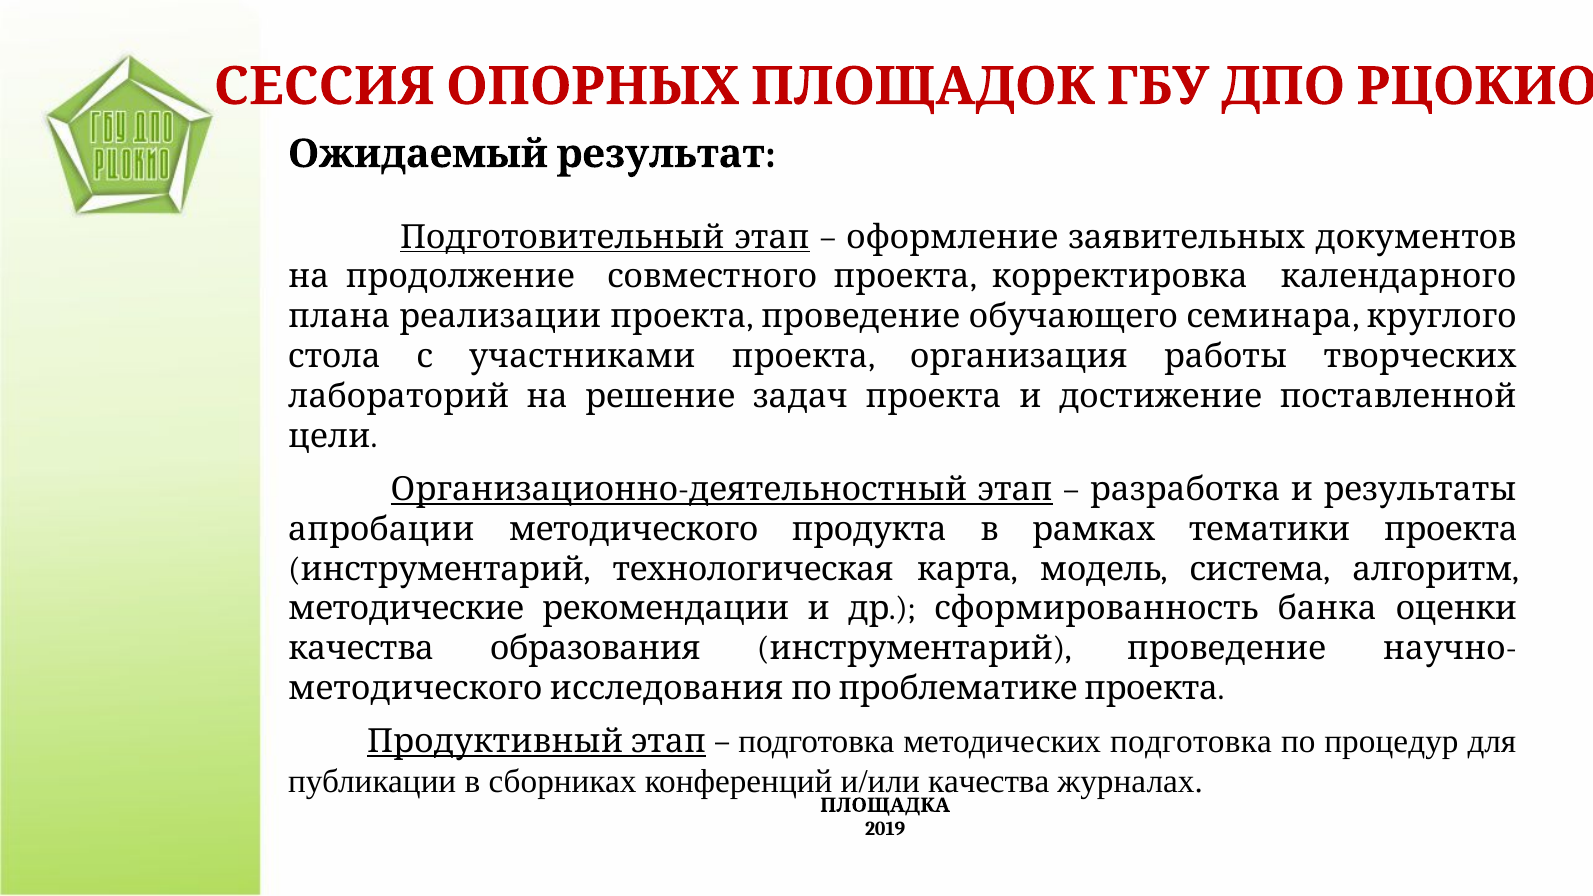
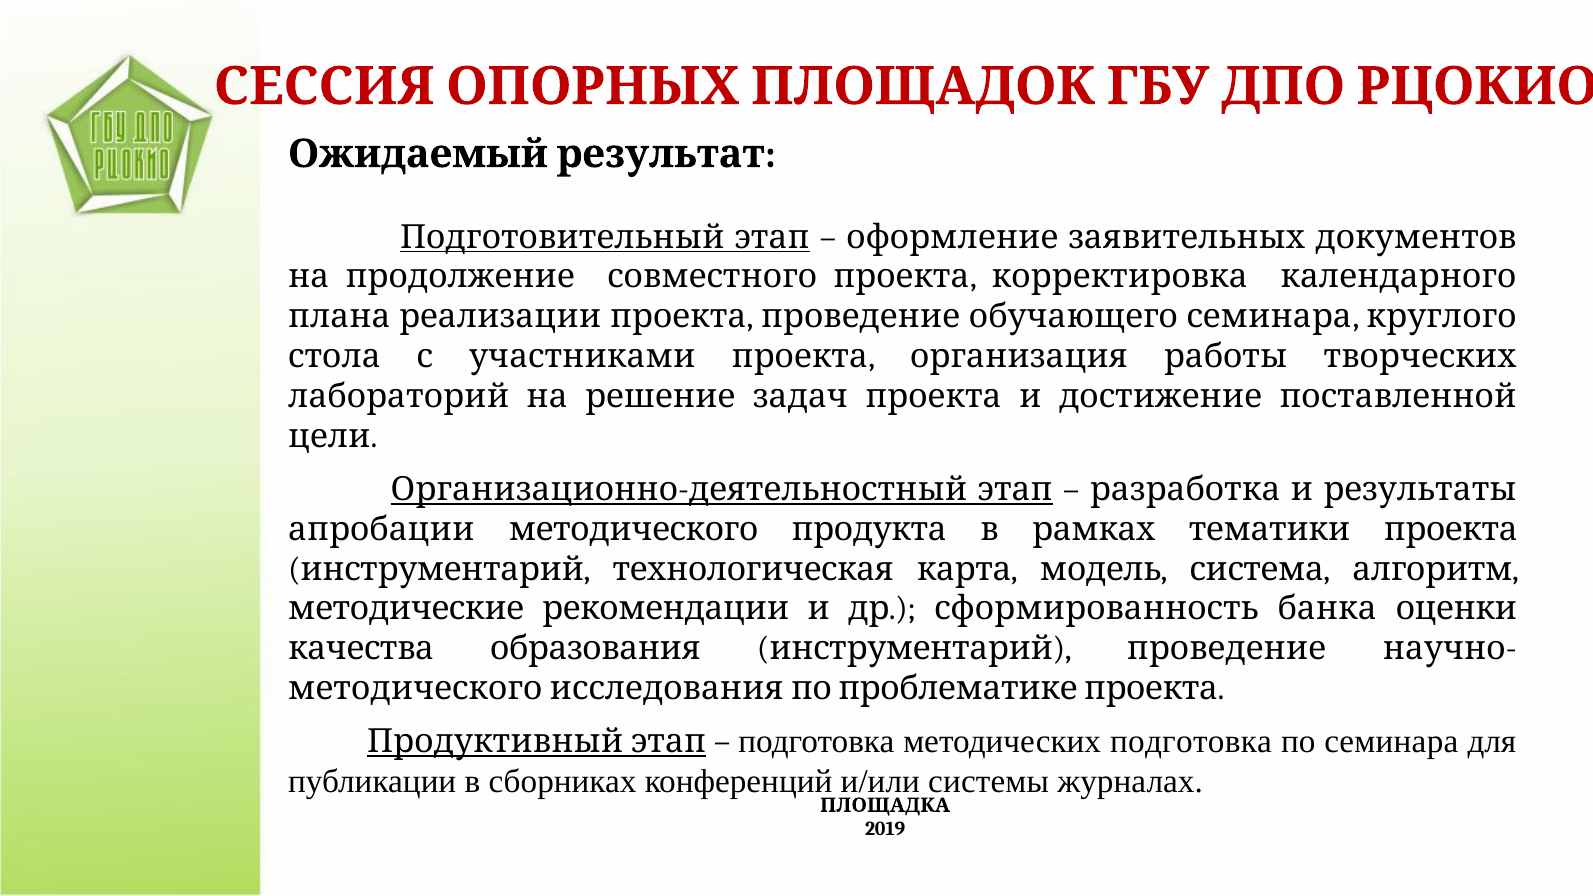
по процедур: процедур -> семинара
и/или качества: качества -> системы
